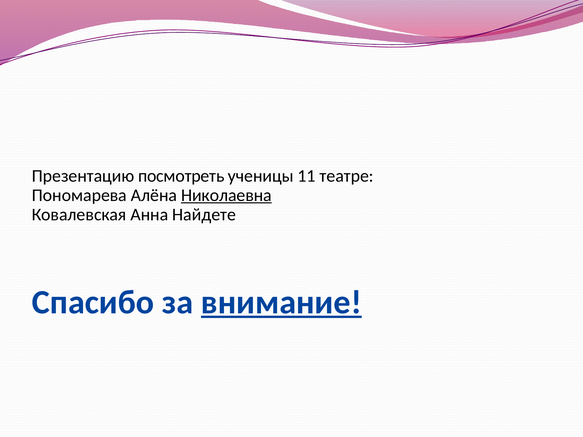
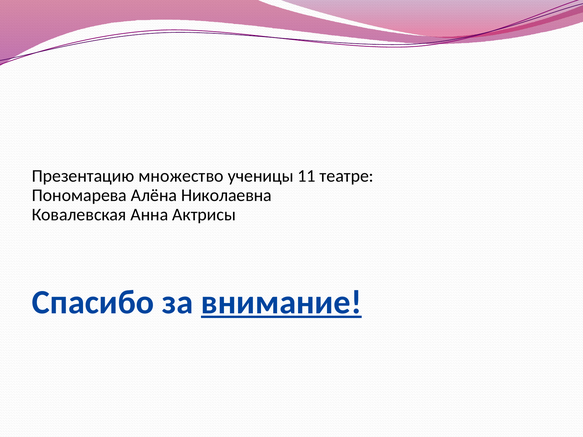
посмотреть: посмотреть -> множество
Николаевна underline: present -> none
Найдете: Найдете -> Актрисы
